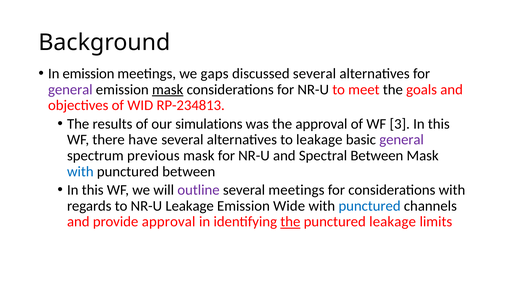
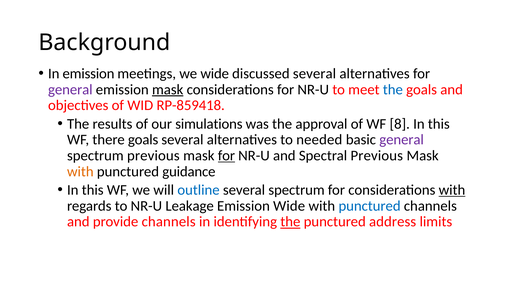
we gaps: gaps -> wide
the at (393, 90) colour: black -> blue
RP-234813: RP-234813 -> RP-859418
3: 3 -> 8
there have: have -> goals
to leakage: leakage -> needed
for at (226, 156) underline: none -> present
Spectral Between: Between -> Previous
with at (80, 172) colour: blue -> orange
punctured between: between -> guidance
outline colour: purple -> blue
several meetings: meetings -> spectrum
with at (452, 190) underline: none -> present
provide approval: approval -> channels
punctured leakage: leakage -> address
